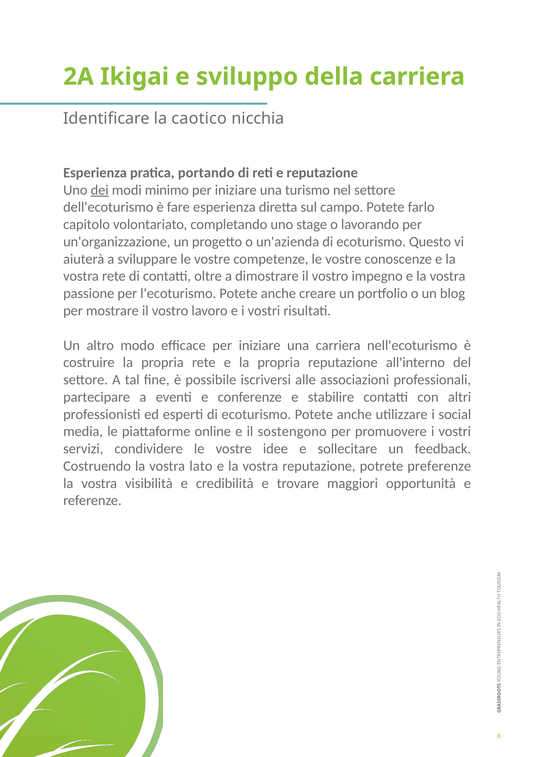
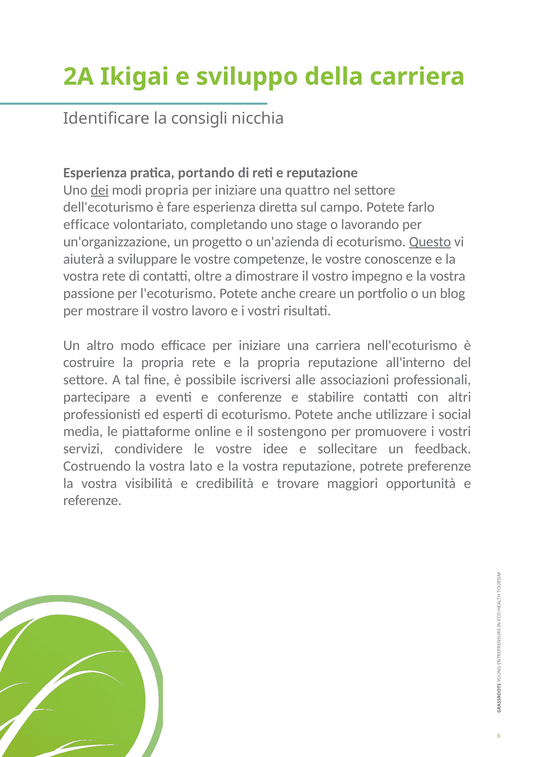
caotico: caotico -> consigli
modi minimo: minimo -> propria
turismo: turismo -> quattro
capitolo at (87, 224): capitolo -> efficace
Questo underline: none -> present
